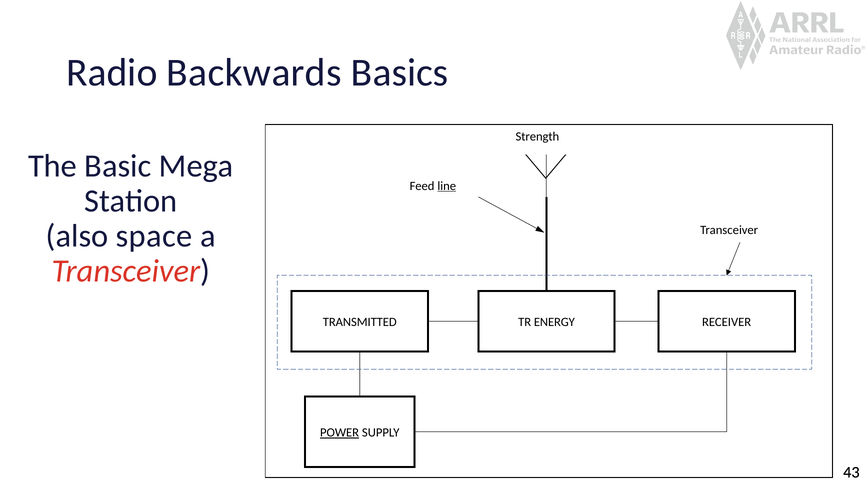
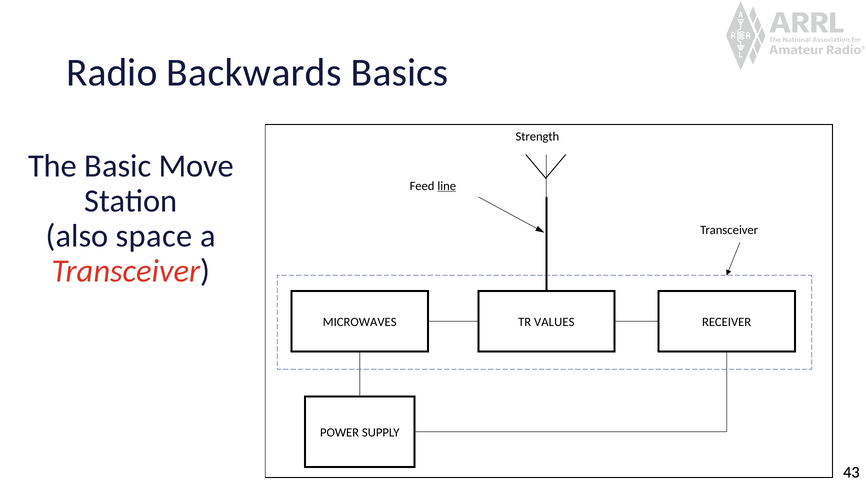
Mega: Mega -> Move
TRANSMITTED: TRANSMITTED -> MICROWAVES
ENERGY: ENERGY -> VALUES
POWER underline: present -> none
